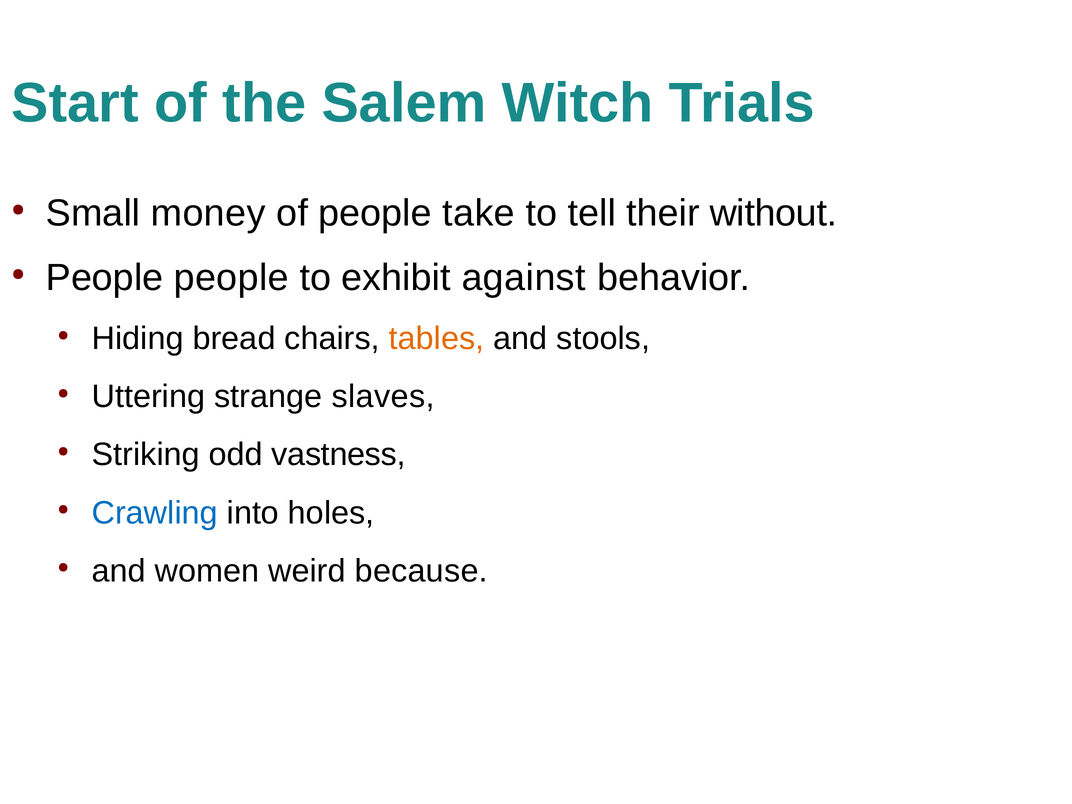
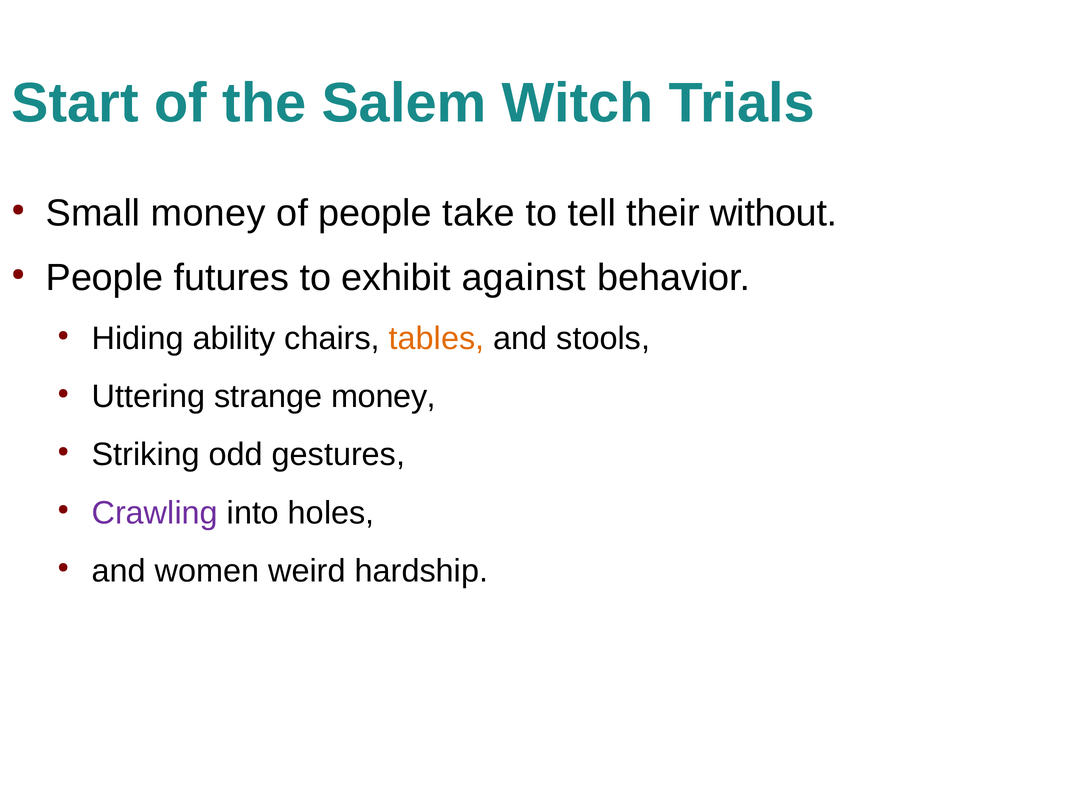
People people: people -> futures
bread: bread -> ability
strange slaves: slaves -> money
vastness: vastness -> gestures
Crawling colour: blue -> purple
because: because -> hardship
